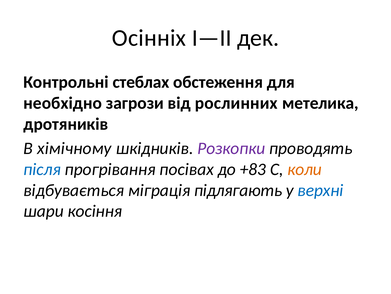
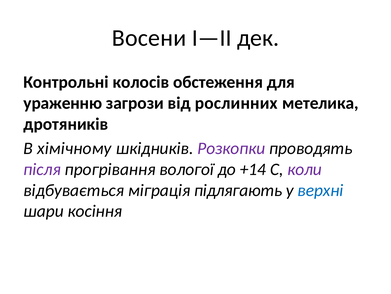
Осінніх: Осінніх -> Восени
стеблах: стеблах -> колосів
необхідно: необхідно -> ураженню
після colour: blue -> purple
посівах: посівах -> вологої
+83: +83 -> +14
коли colour: orange -> purple
